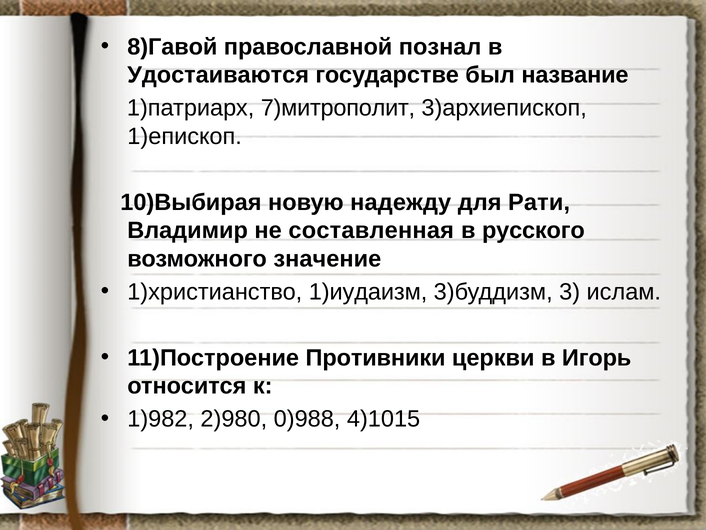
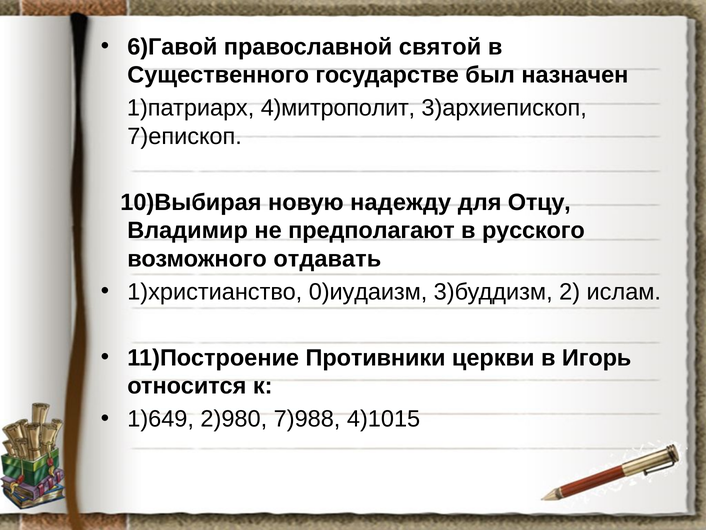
8)Гавой: 8)Гавой -> 6)Гавой
познал: познал -> святой
Удостаиваются: Удостаиваются -> Существенного
название: название -> назначен
7)митрополит: 7)митрополит -> 4)митрополит
1)епископ: 1)епископ -> 7)епископ
Рати: Рати -> Отцу
составленная: составленная -> предполагают
значение: значение -> отдавать
1)иудаизм: 1)иудаизм -> 0)иудаизм
3: 3 -> 2
1)982: 1)982 -> 1)649
0)988: 0)988 -> 7)988
